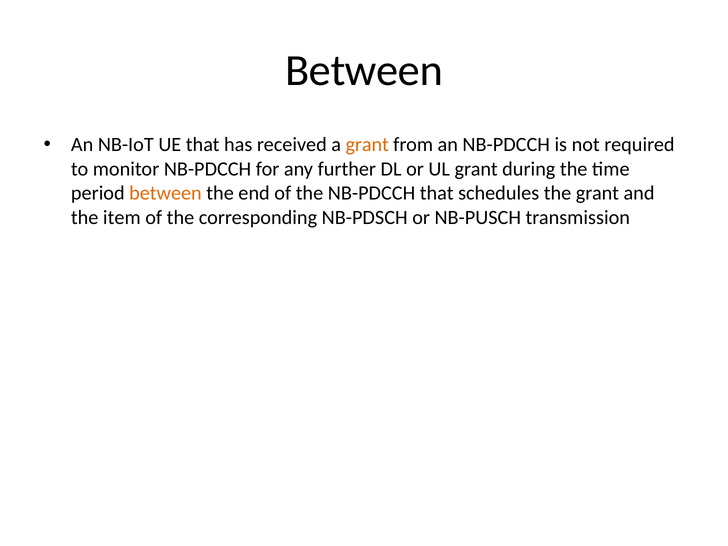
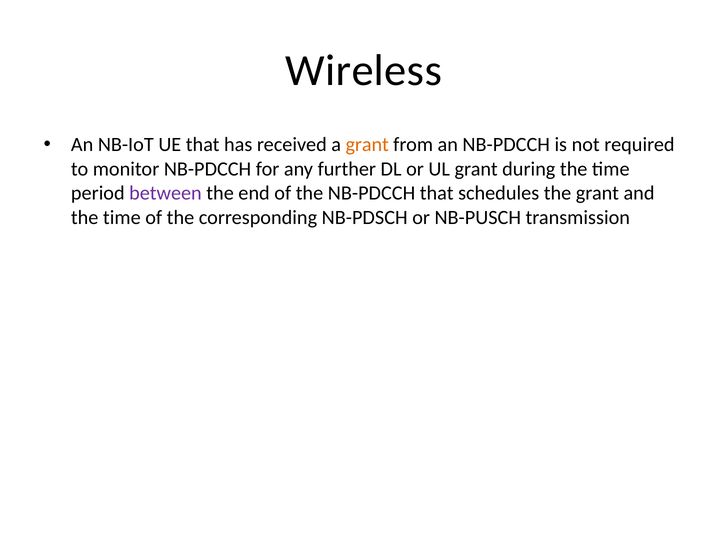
Between at (364, 70): Between -> Wireless
between at (165, 193) colour: orange -> purple
item at (122, 217): item -> time
